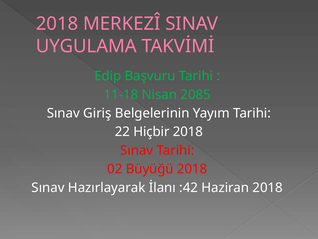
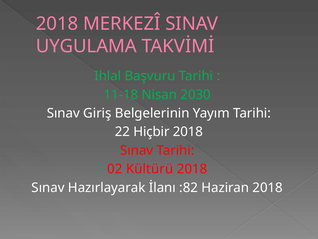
Edip: Edip -> Ihlal
2085: 2085 -> 2030
Büyüğü: Büyüğü -> Kültürü
:42: :42 -> :82
